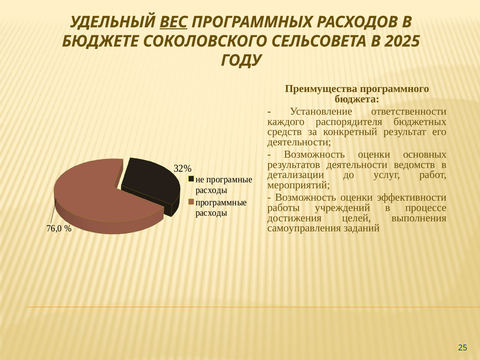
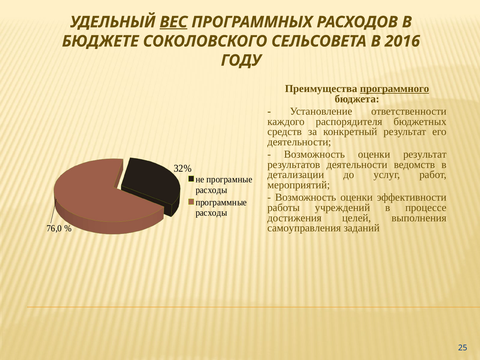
2025: 2025 -> 2016
программного underline: none -> present
оценки основных: основных -> результат
